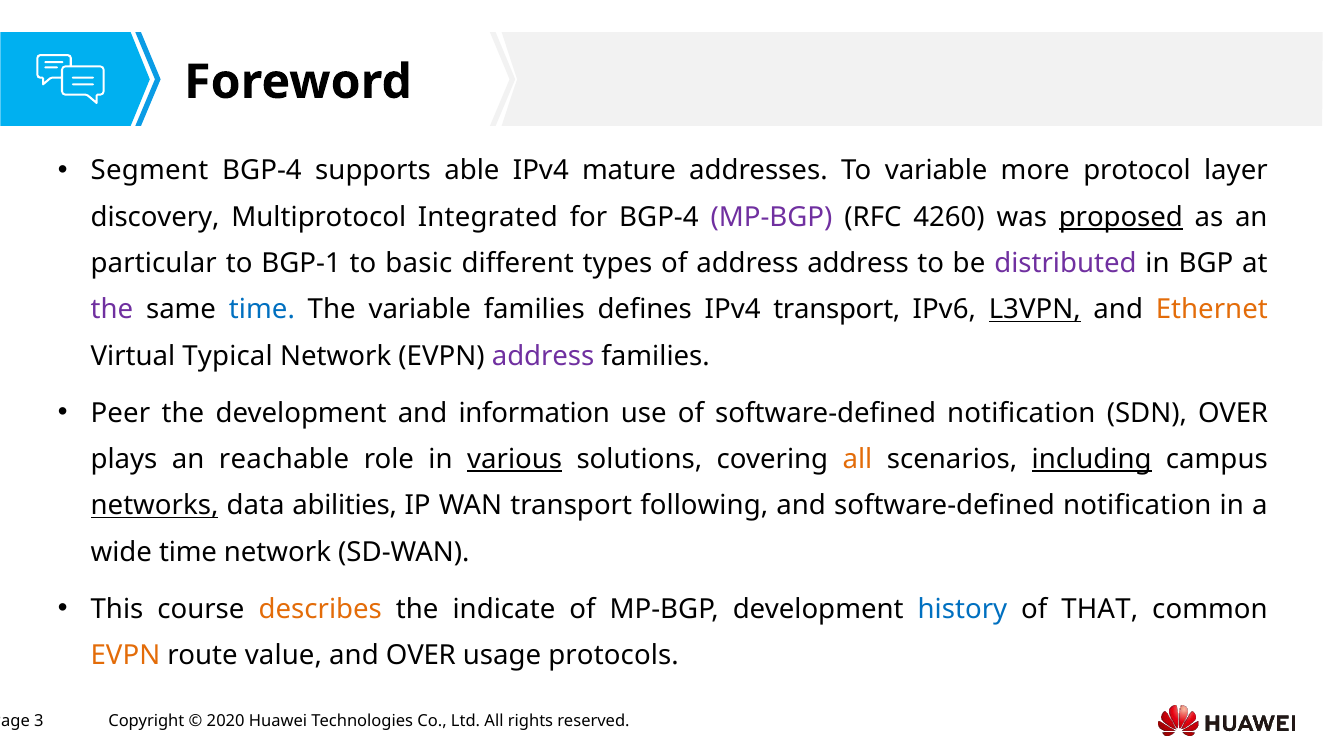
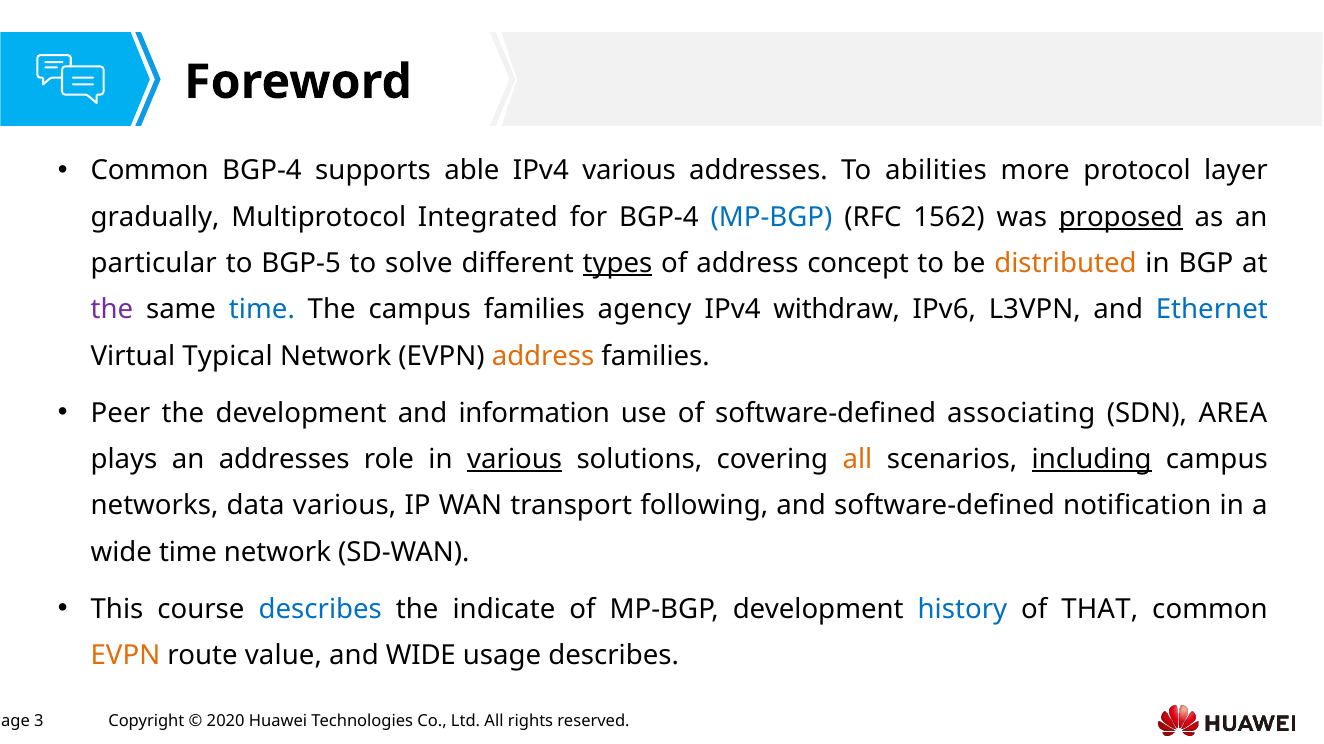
Segment at (149, 171): Segment -> Common
IPv4 mature: mature -> various
To variable: variable -> abilities
discovery: discovery -> gradually
MP-BGP at (771, 217) colour: purple -> blue
4260: 4260 -> 1562
BGP-1: BGP-1 -> BGP-5
basic: basic -> solve
types underline: none -> present
address address: address -> concept
distributed colour: purple -> orange
The variable: variable -> campus
defines: defines -> agency
IPv4 transport: transport -> withdraw
L3VPN underline: present -> none
Ethernet colour: orange -> blue
address at (543, 356) colour: purple -> orange
of software-defined notification: notification -> associating
SDN OVER: OVER -> AREA
an reachable: reachable -> addresses
networks underline: present -> none
data abilities: abilities -> various
describes at (320, 610) colour: orange -> blue
and OVER: OVER -> WIDE
usage protocols: protocols -> describes
